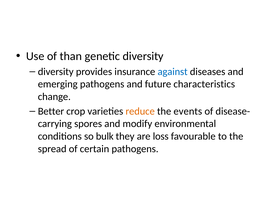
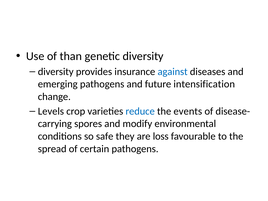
characteristics: characteristics -> intensification
Better: Better -> Levels
reduce colour: orange -> blue
bulk: bulk -> safe
